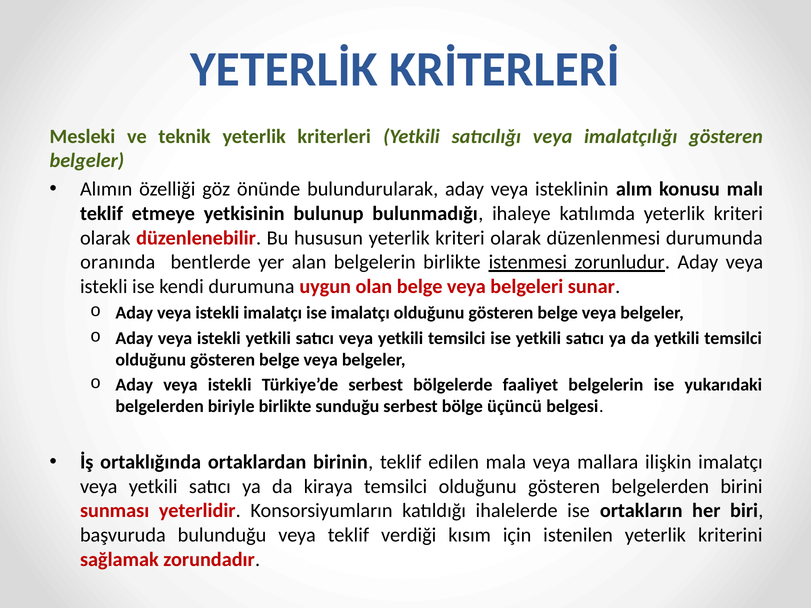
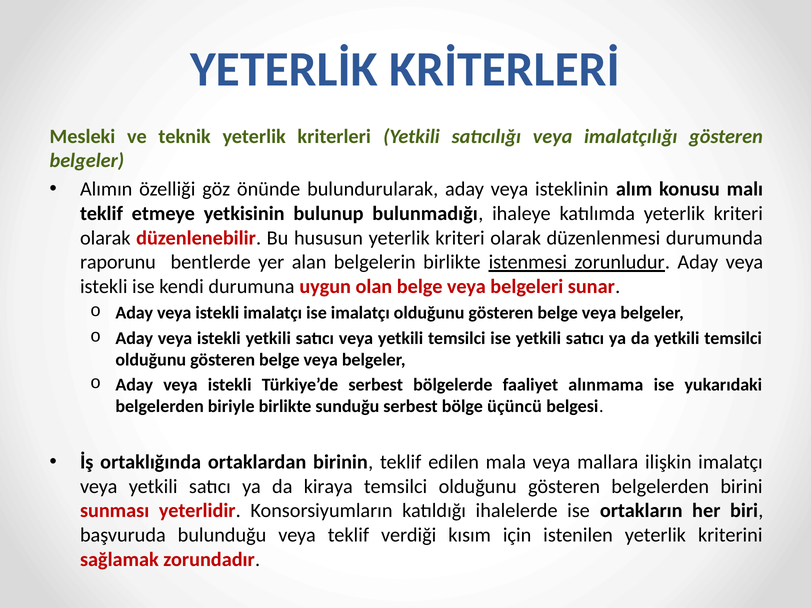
oranında: oranında -> raporunu
faaliyet belgelerin: belgelerin -> alınmama
